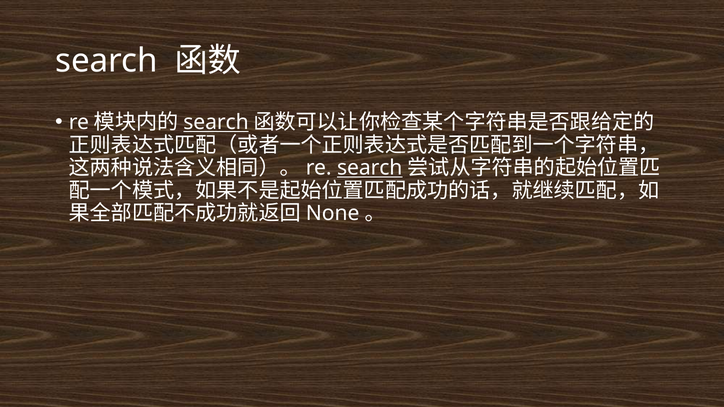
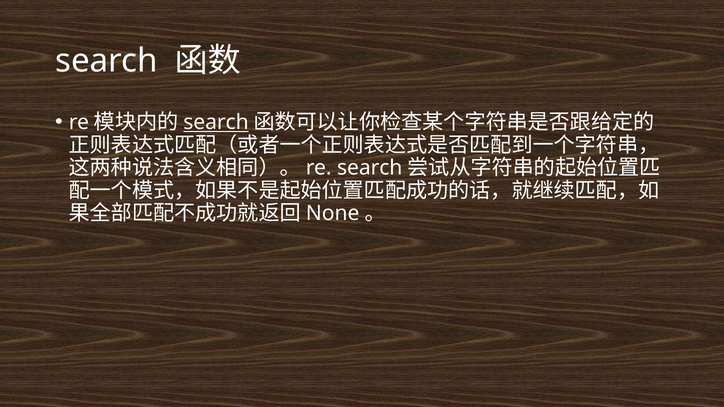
search at (370, 168) underline: present -> none
